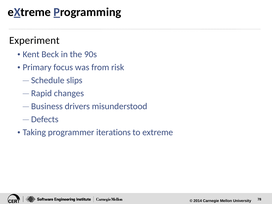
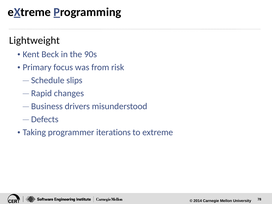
Experiment: Experiment -> Lightweight
